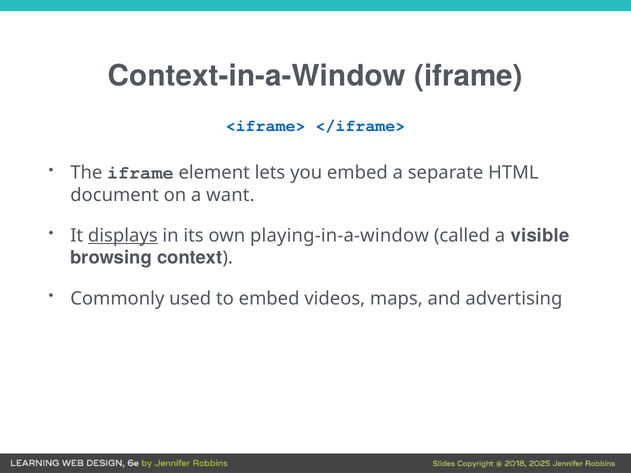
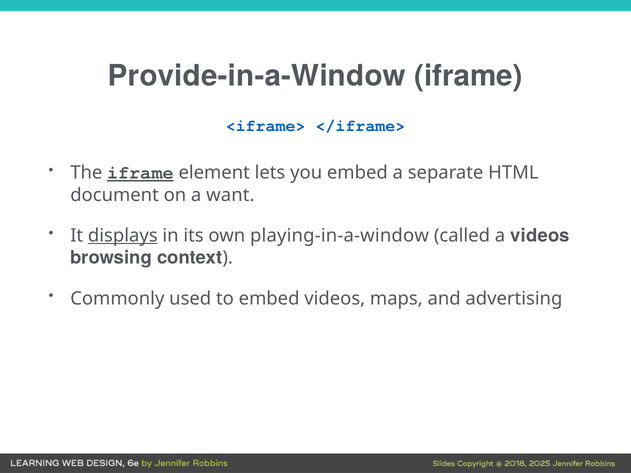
Context-in-a-Window: Context-in-a-Window -> Provide-in-a-Window
iframe at (140, 173) underline: none -> present
a visible: visible -> videos
